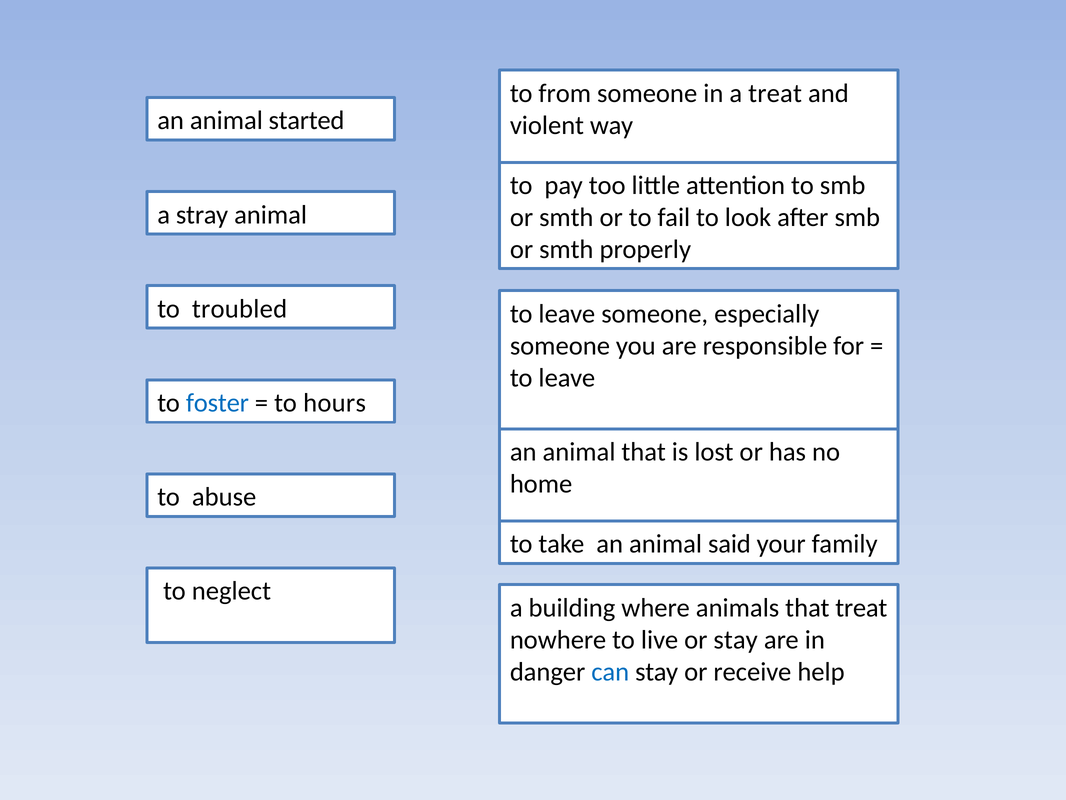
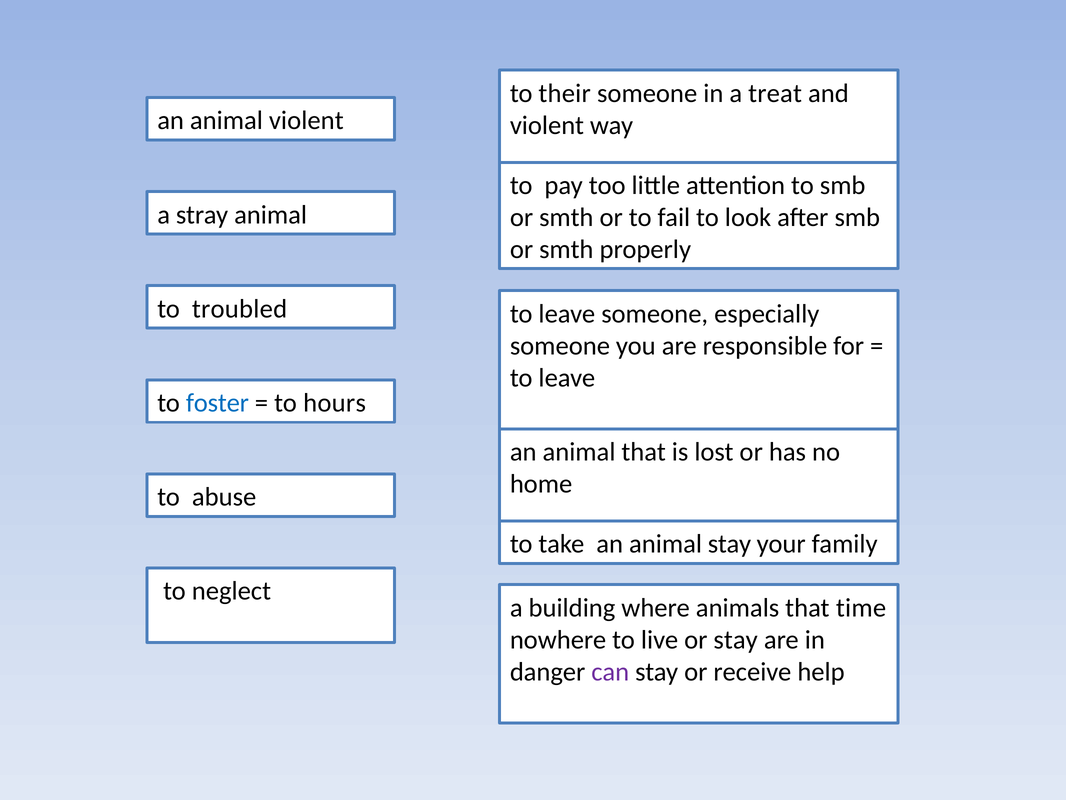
from: from -> their
animal started: started -> violent
animal said: said -> stay
that treat: treat -> time
can colour: blue -> purple
